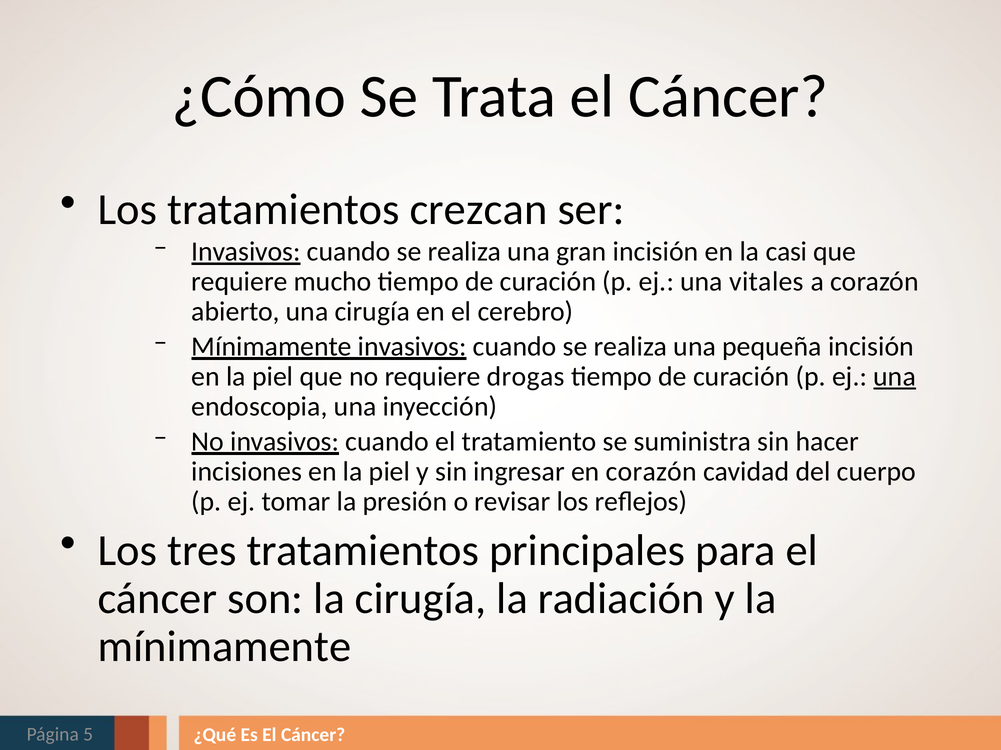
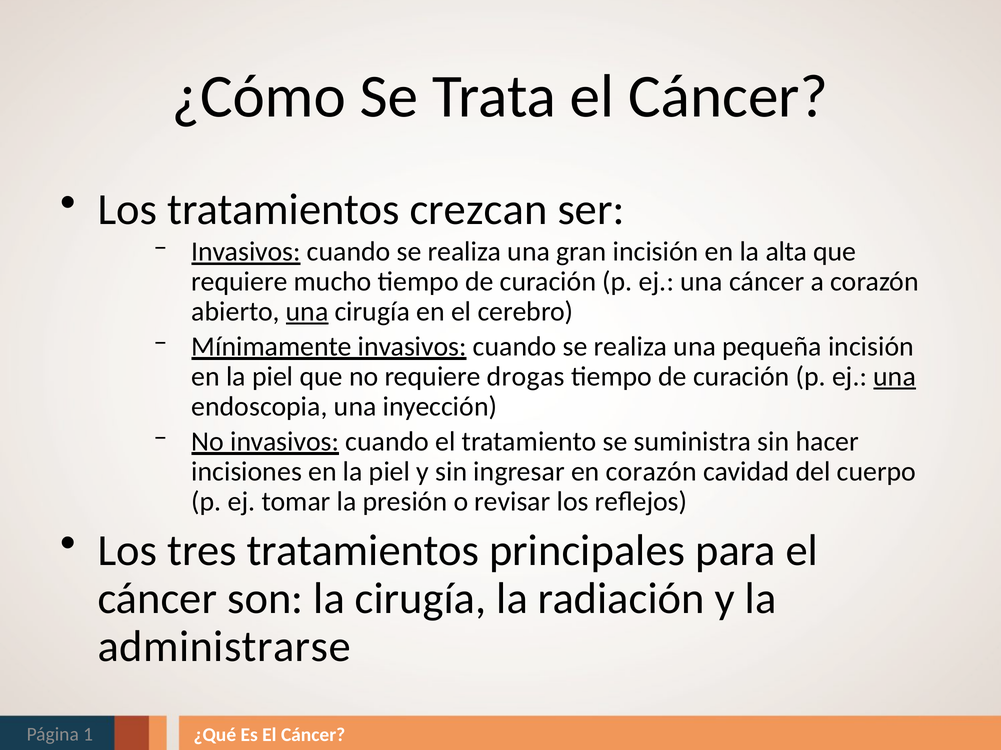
casi: casi -> alta
una vitales: vitales -> cáncer
una at (307, 312) underline: none -> present
mínimamente at (224, 647): mínimamente -> administrarse
5: 5 -> 1
